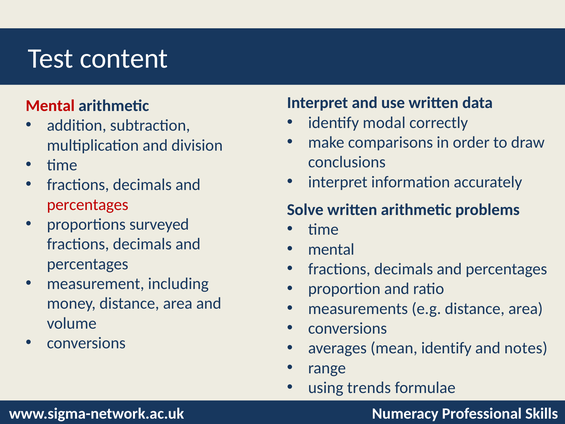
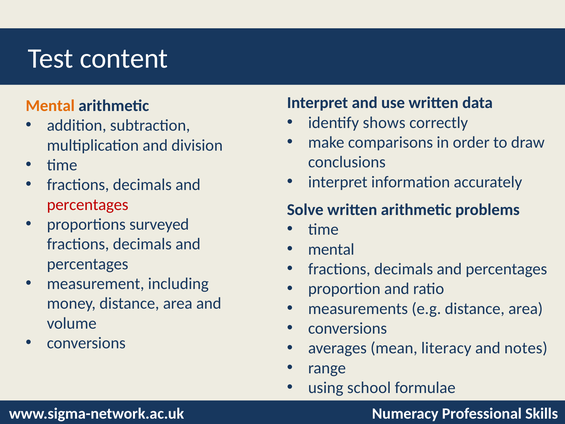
Mental at (50, 106) colour: red -> orange
modal: modal -> shows
mean identify: identify -> literacy
trends: trends -> school
